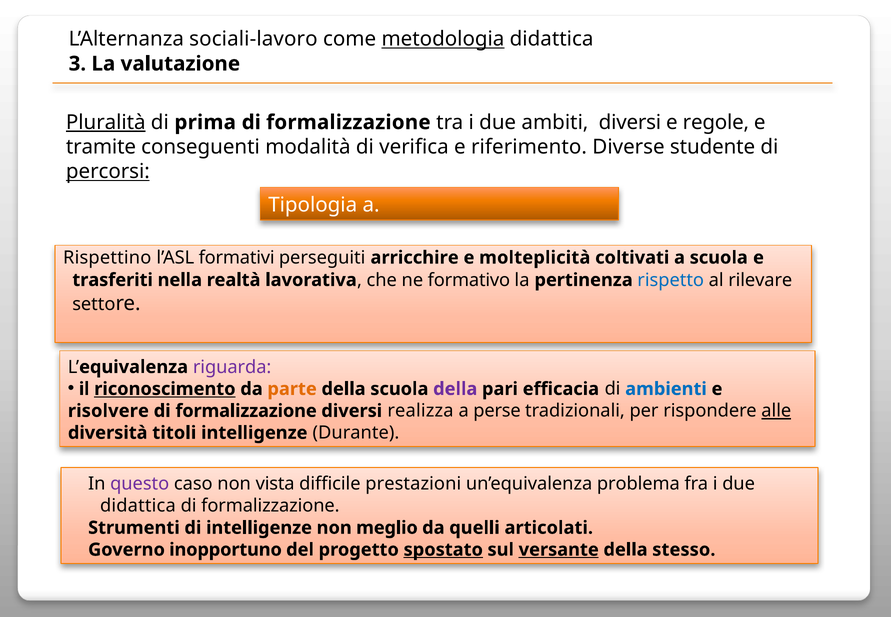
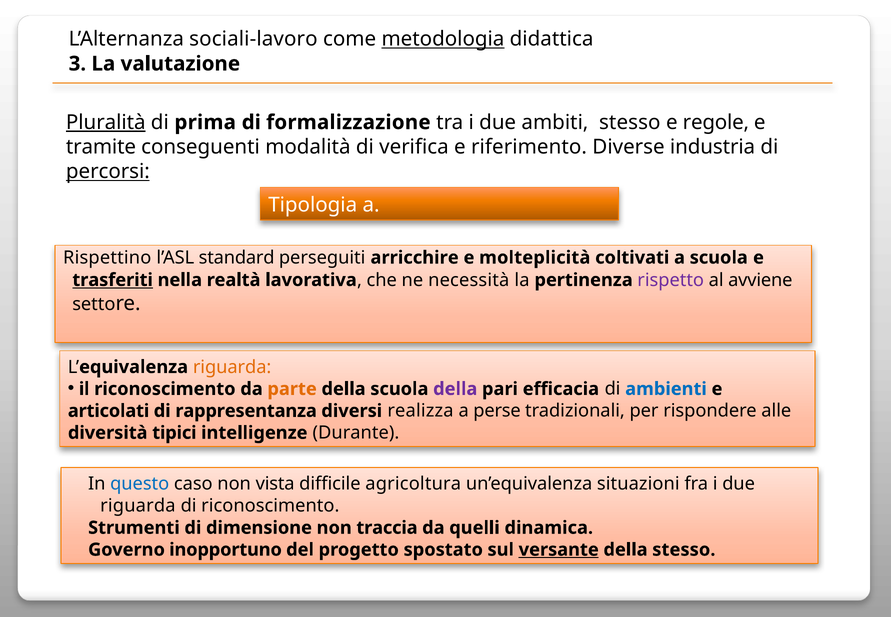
ambiti diversi: diversi -> stesso
studente: studente -> industria
formativi: formativi -> standard
trasferiti underline: none -> present
formativo: formativo -> necessità
rispetto colour: blue -> purple
rilevare: rilevare -> avviene
riguarda at (232, 367) colour: purple -> orange
riconoscimento at (165, 389) underline: present -> none
risolvere: risolvere -> articolati
formalizzazione at (246, 411): formalizzazione -> rappresentanza
alle underline: present -> none
titoli: titoli -> tipici
questo colour: purple -> blue
prestazioni: prestazioni -> agricoltura
problema: problema -> situazioni
didattica at (138, 506): didattica -> riguarda
formalizzazione at (270, 506): formalizzazione -> riconoscimento
di intelligenze: intelligenze -> dimensione
meglio: meglio -> traccia
articolati: articolati -> dinamica
spostato underline: present -> none
